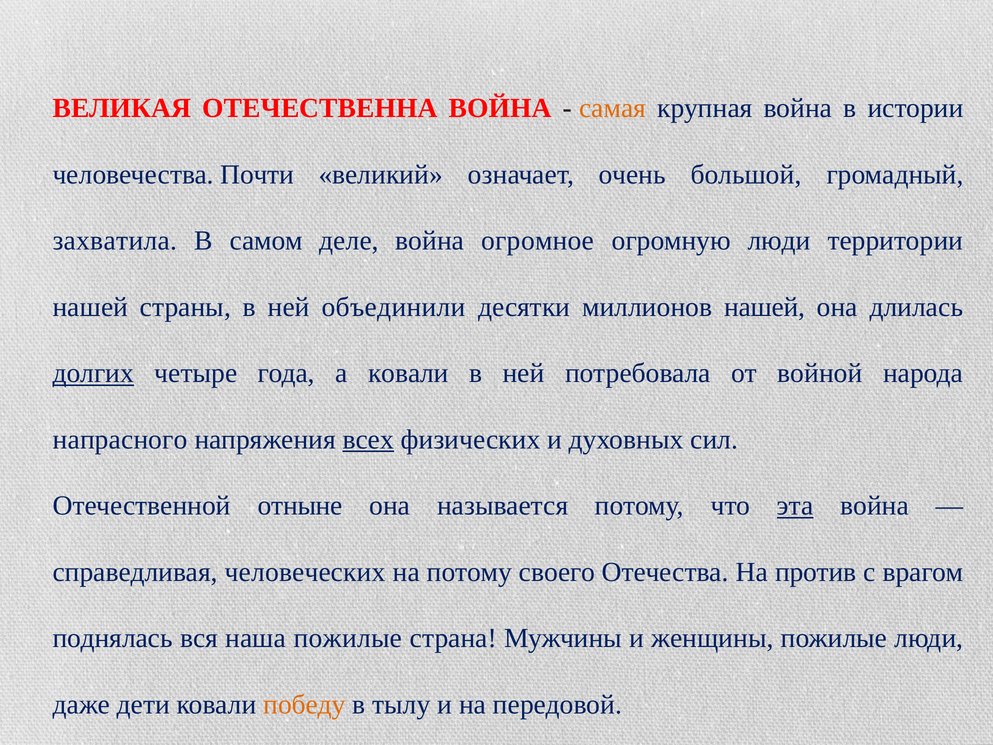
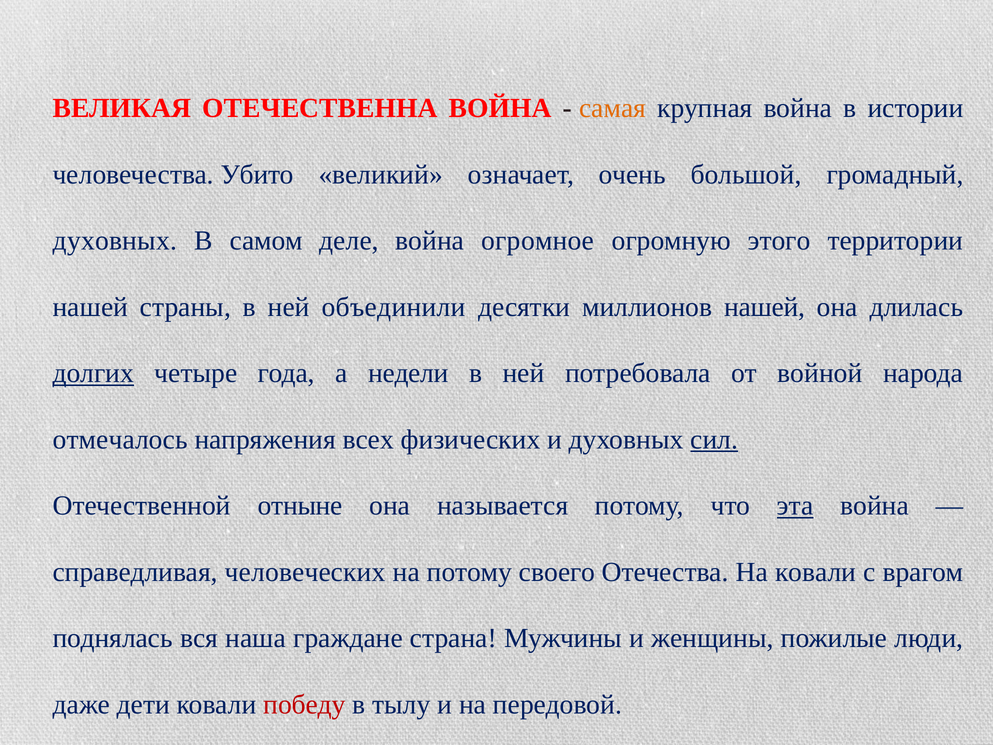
Почти: Почти -> Убито
захватила at (115, 241): захватила -> духовных
огромную люди: люди -> этого
а ковали: ковали -> недели
напрасного: напрасного -> отмечалось
всех underline: present -> none
сил underline: none -> present
На против: против -> ковали
наша пожилые: пожилые -> граждане
победу colour: orange -> red
